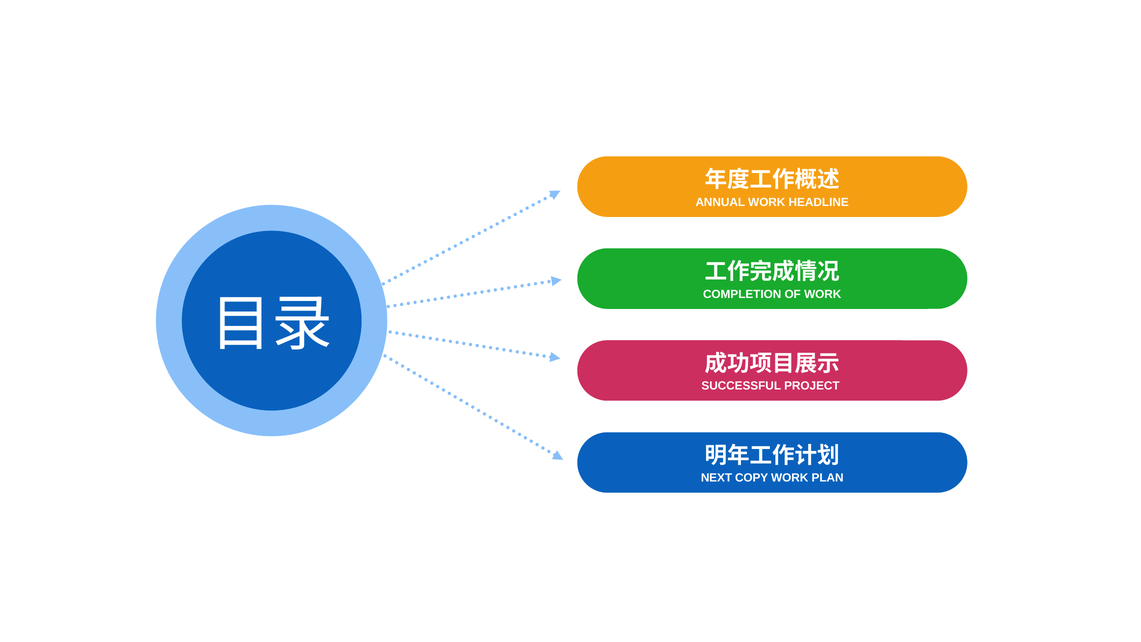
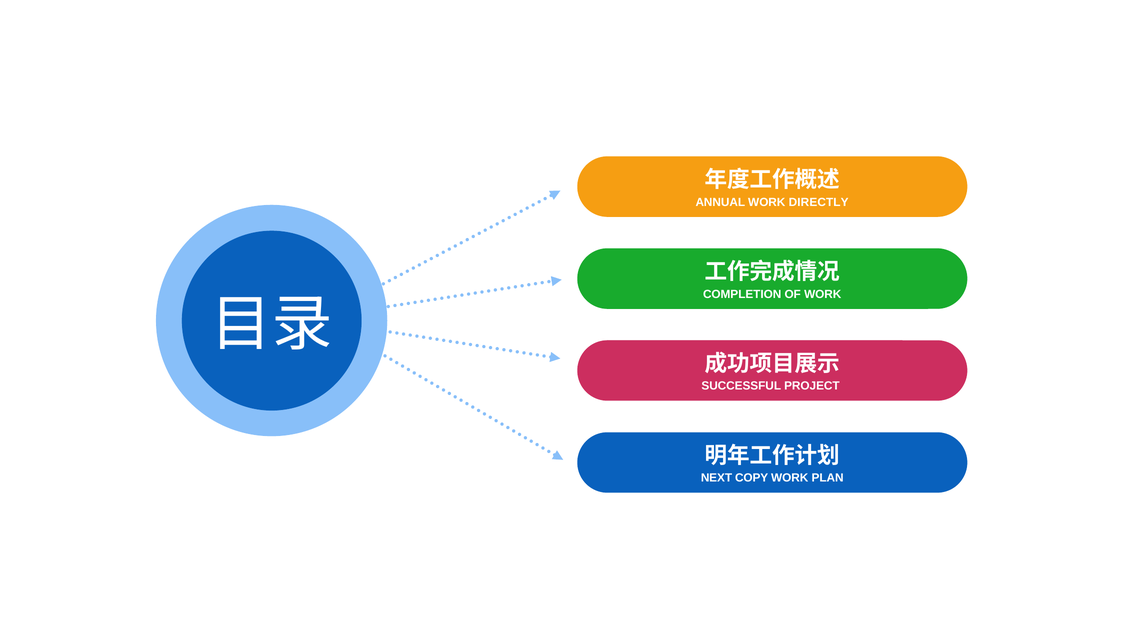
HEADLINE: HEADLINE -> DIRECTLY
